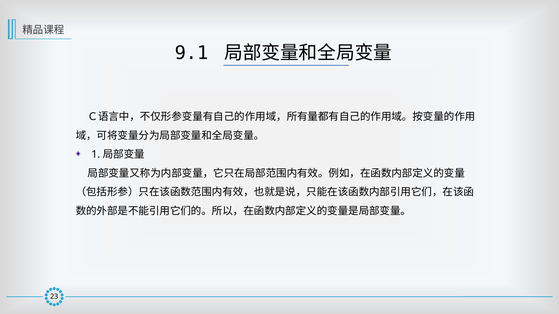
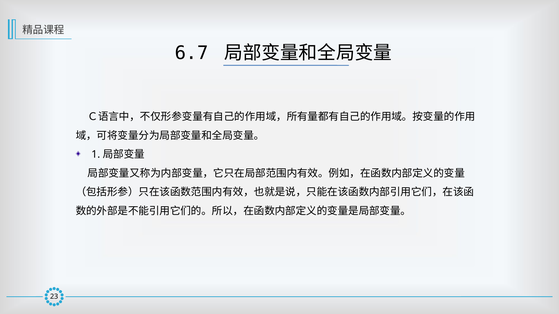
9.1: 9.1 -> 6.7
